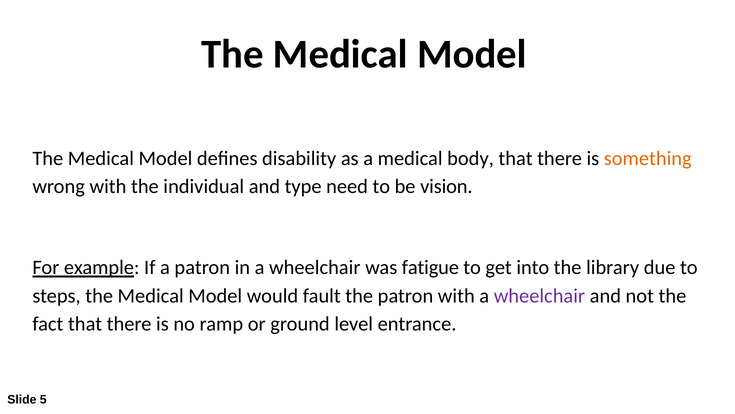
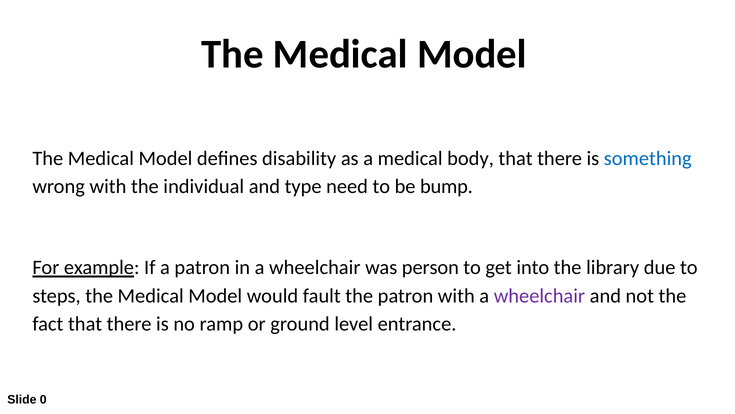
something colour: orange -> blue
vision: vision -> bump
fatigue: fatigue -> person
5: 5 -> 0
